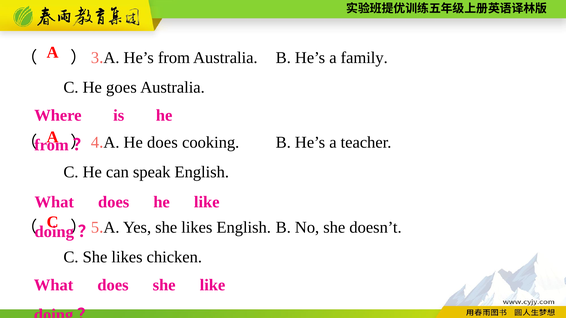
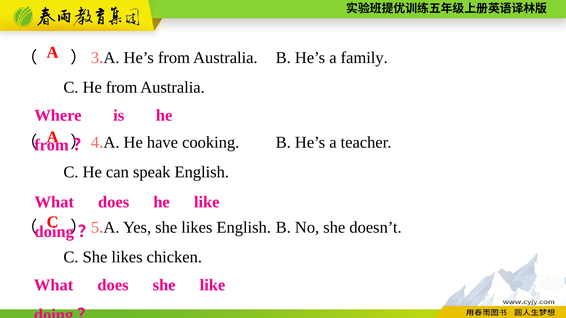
C He goes: goes -> from
He does: does -> have
